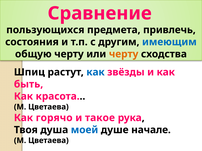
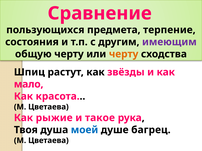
привлечь: привлечь -> терпение
имеющим colour: blue -> purple
как at (96, 72) colour: blue -> black
быть: быть -> мало
горячо: горячо -> рыжие
начале: начале -> багрец
